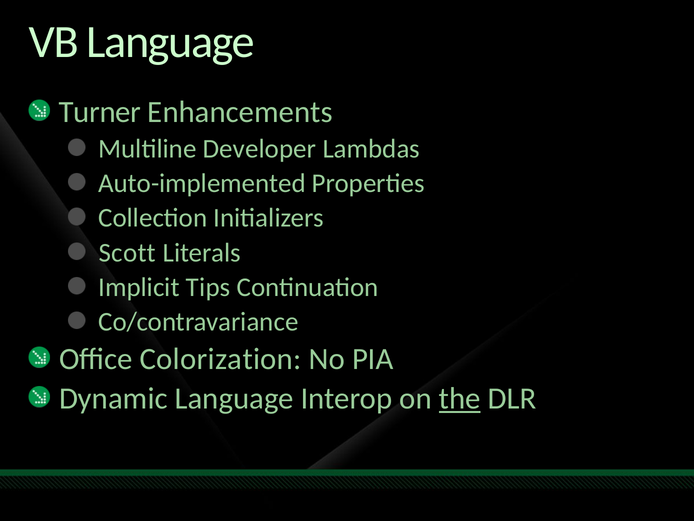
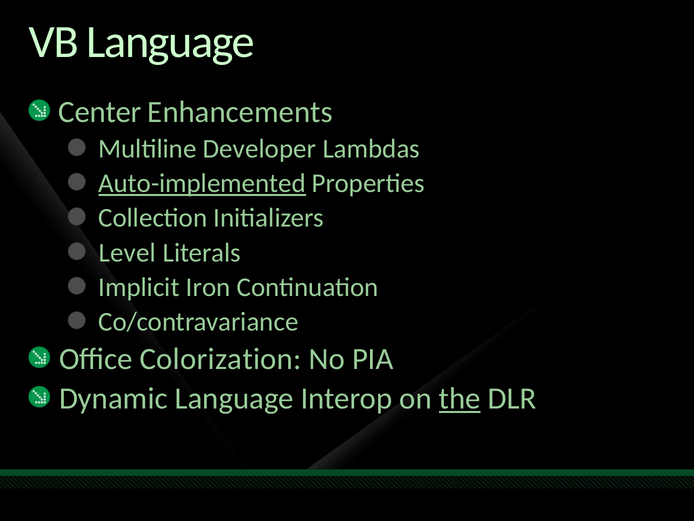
Turner: Turner -> Center
Auto-implemented underline: none -> present
Scott: Scott -> Level
Tips: Tips -> Iron
